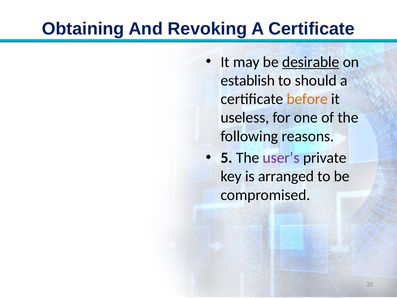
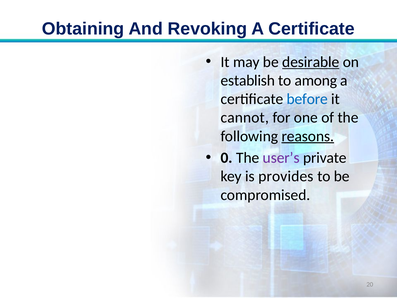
should: should -> among
before colour: orange -> blue
useless: useless -> cannot
reasons underline: none -> present
5: 5 -> 0
arranged: arranged -> provides
